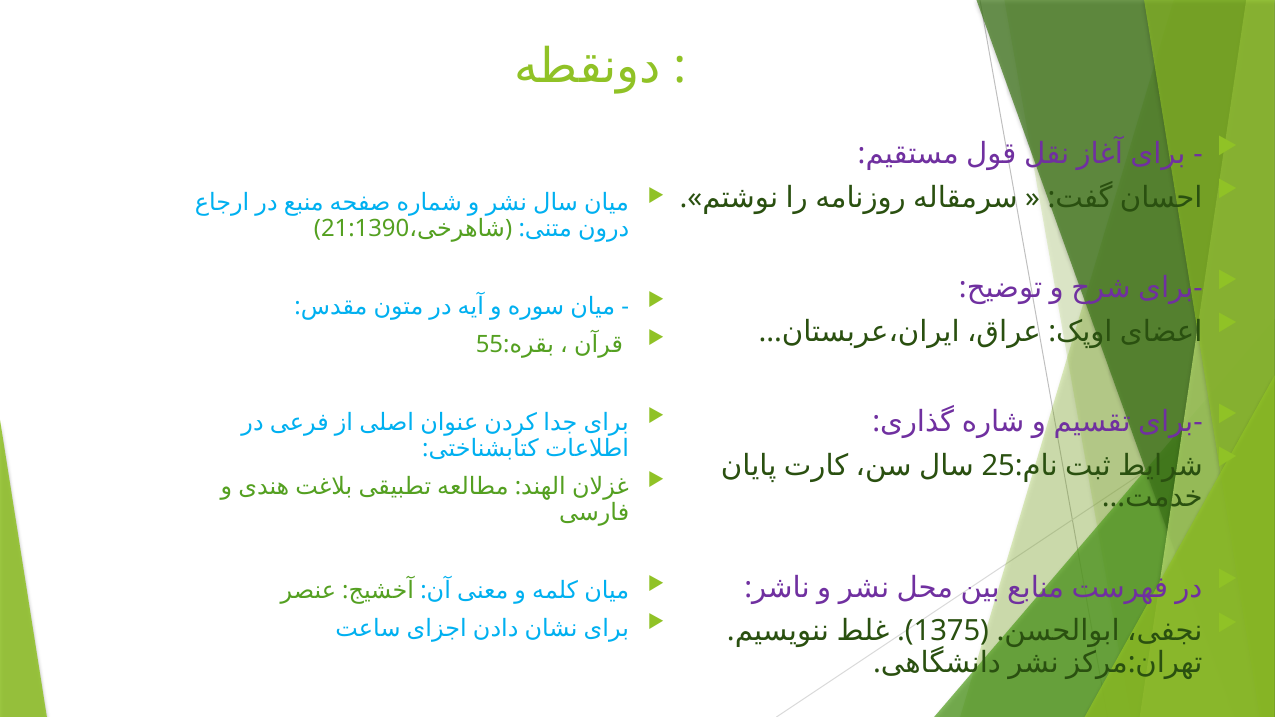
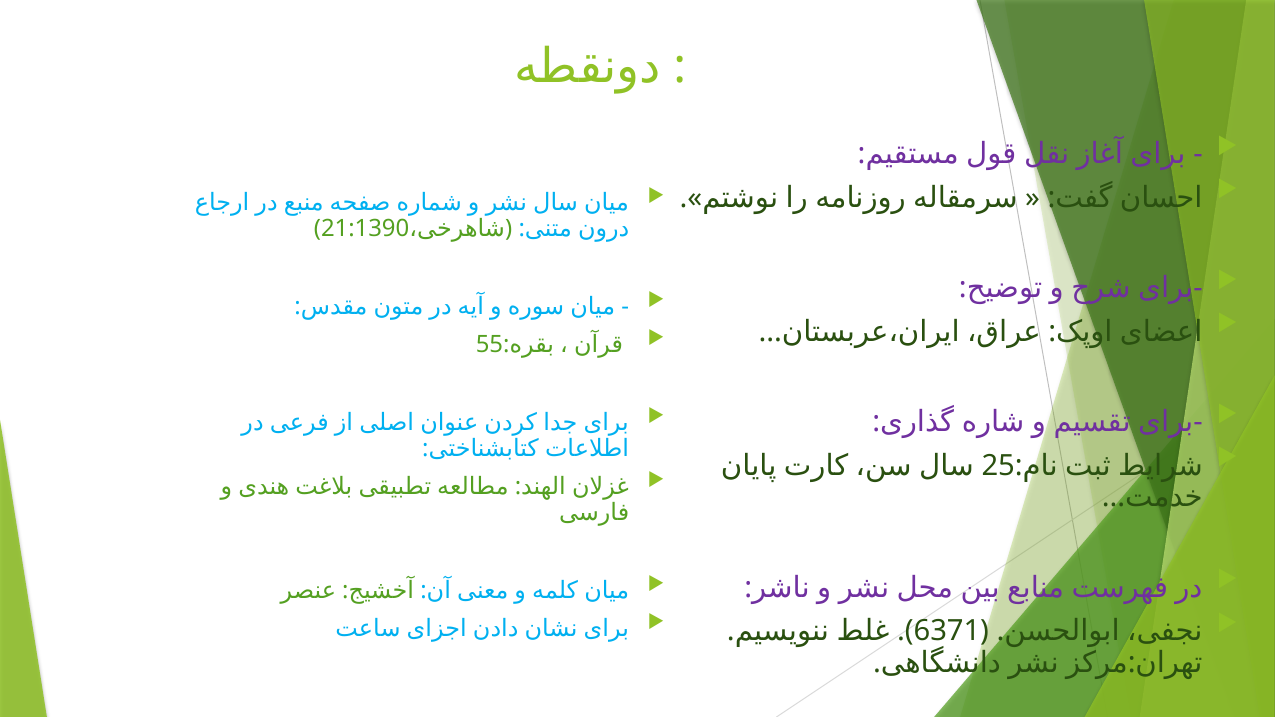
1375: 1375 -> 6371
